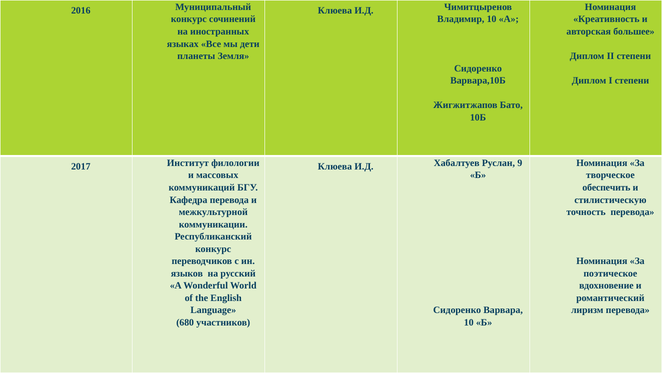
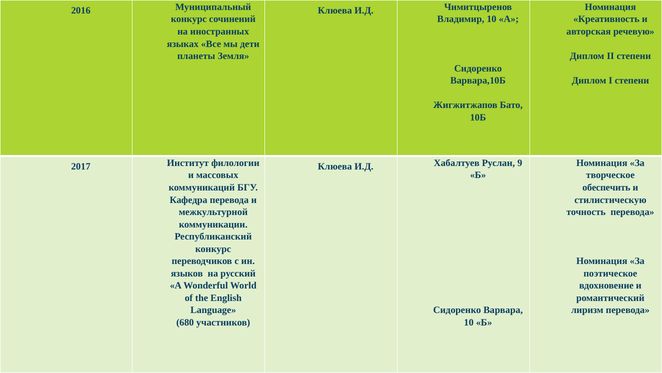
большее: большее -> речевую
